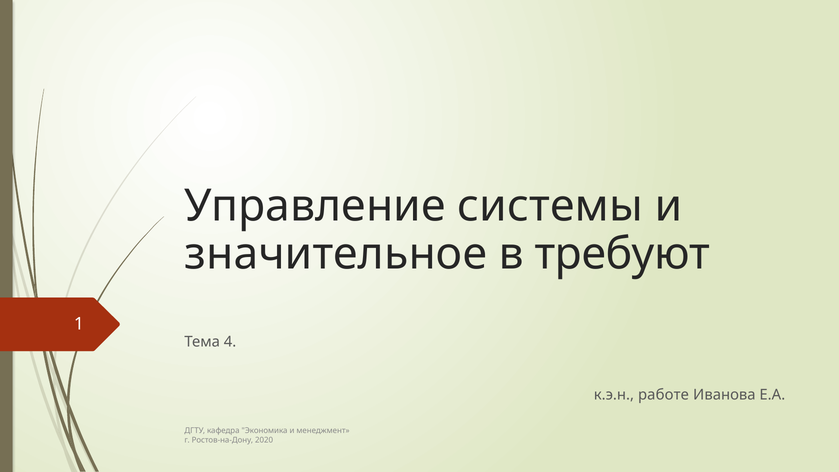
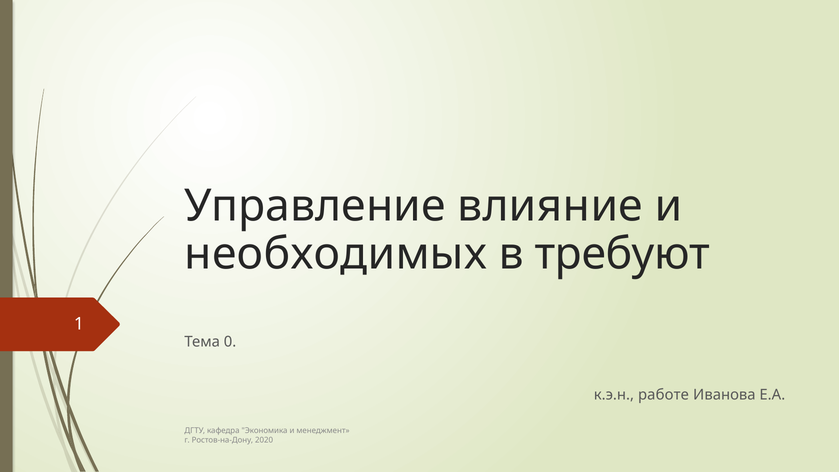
системы: системы -> влияние
значительное: значительное -> необходимых
4: 4 -> 0
